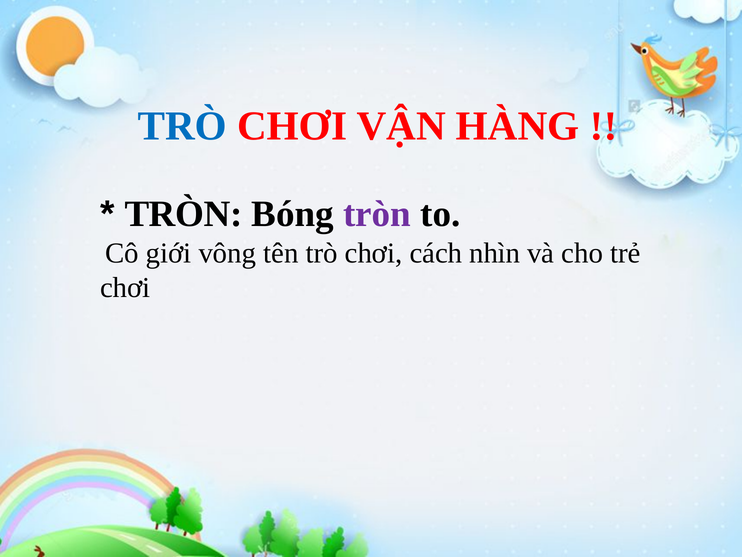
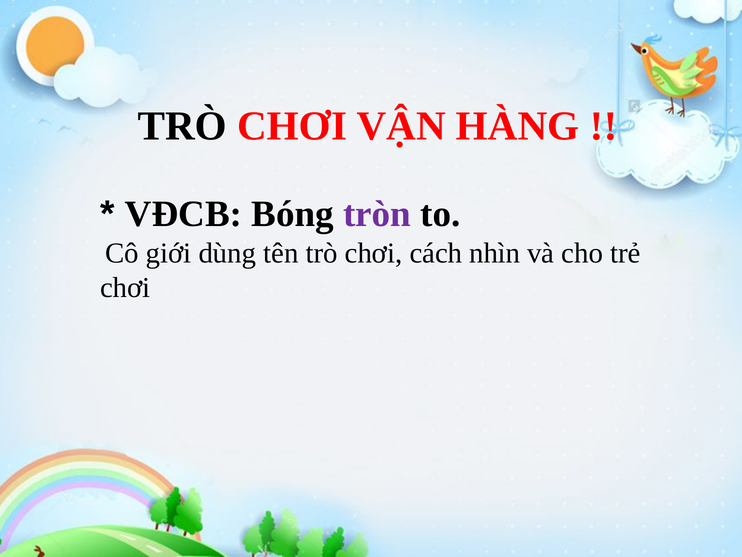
TRÒ at (182, 126) colour: blue -> black
TRÒN at (184, 214): TRÒN -> VĐCB
vông: vông -> dùng
